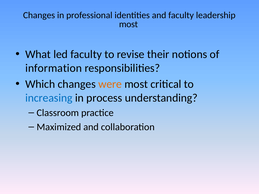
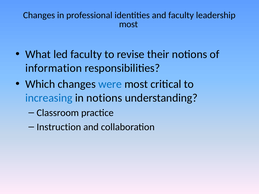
were colour: orange -> blue
in process: process -> notions
Maximized: Maximized -> Instruction
